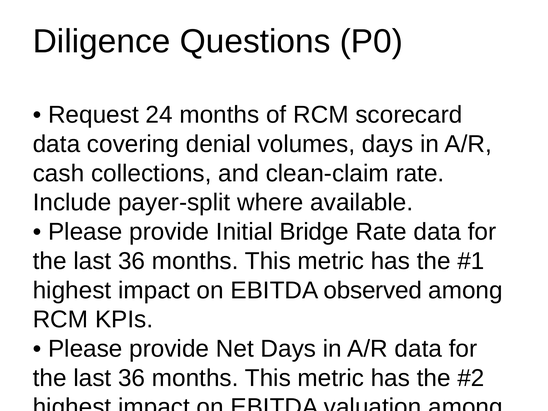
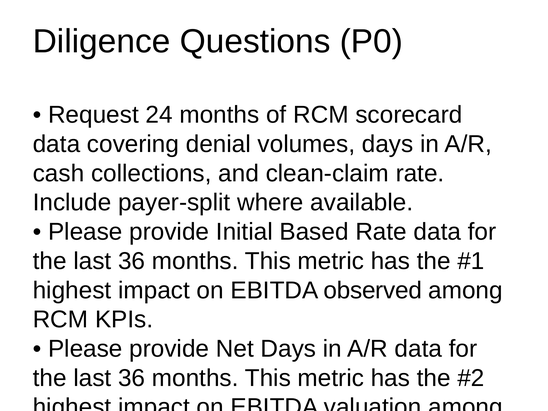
Bridge: Bridge -> Based
